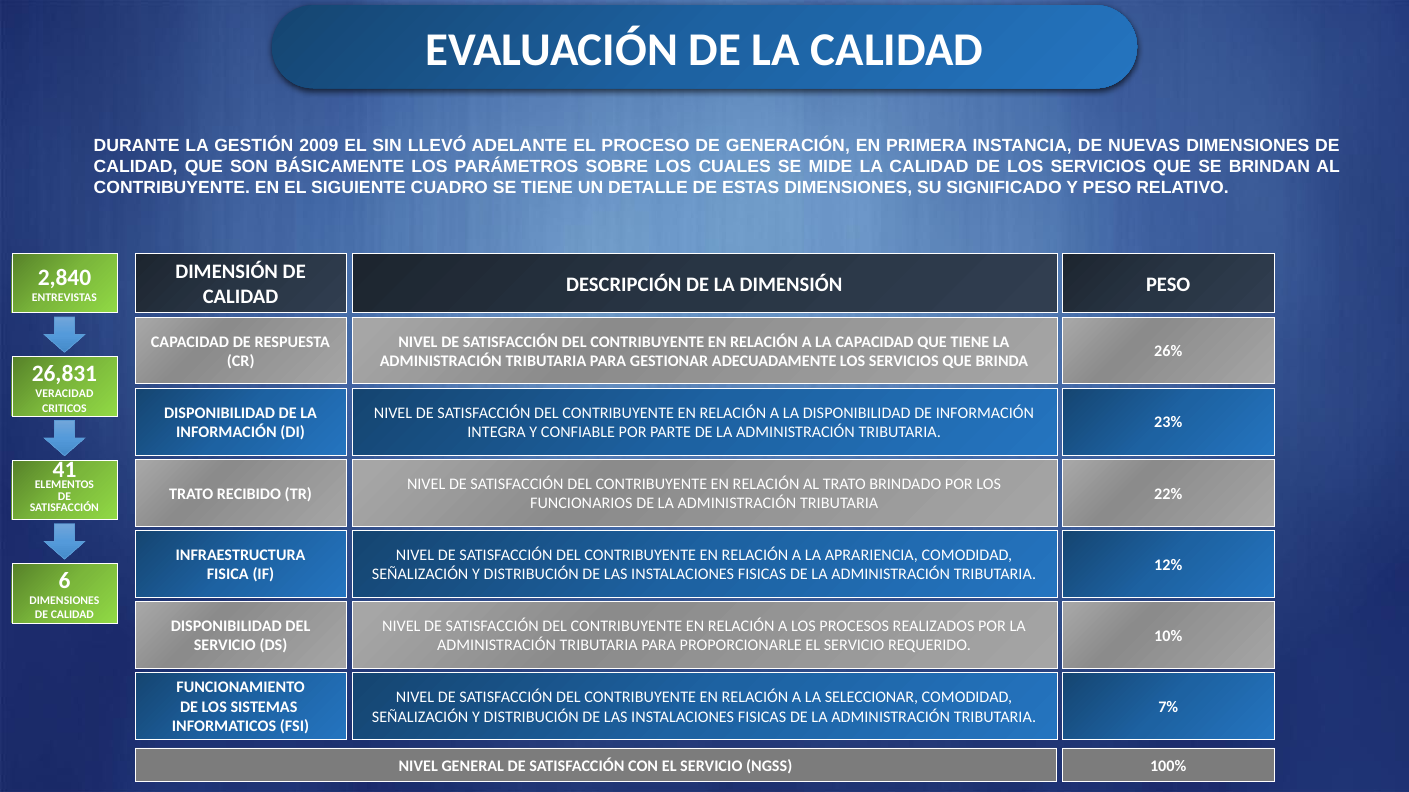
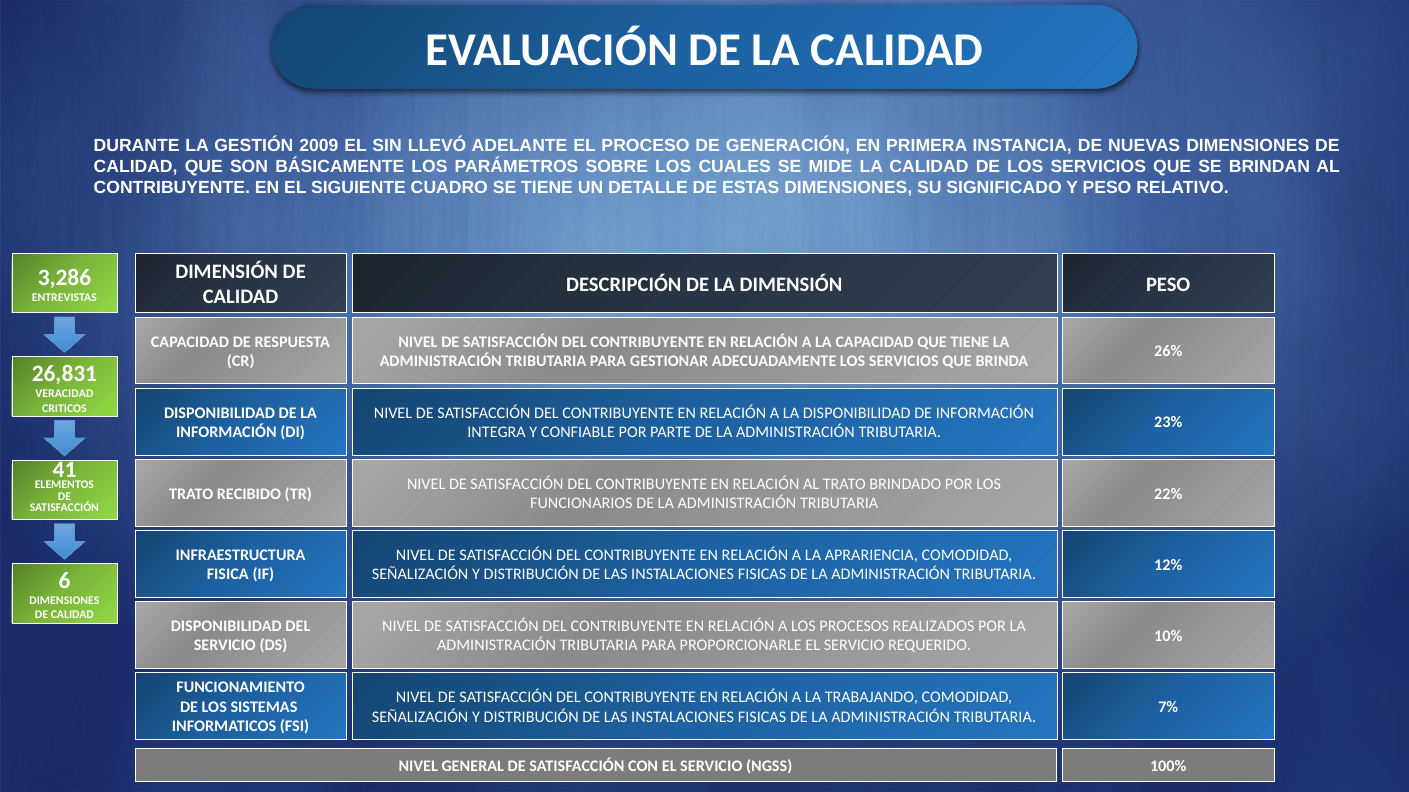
2,840: 2,840 -> 3,286
SELECCIONAR: SELECCIONAR -> TRABAJANDO
